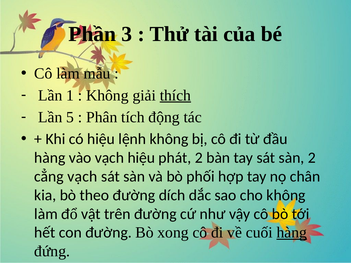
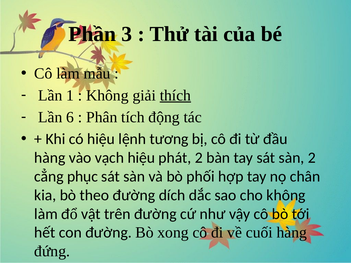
5: 5 -> 6
lệnh không: không -> tương
cẳng vạch: vạch -> phục
hàng at (292, 233) underline: present -> none
